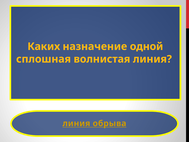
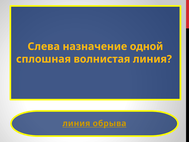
Каких: Каких -> Слева
